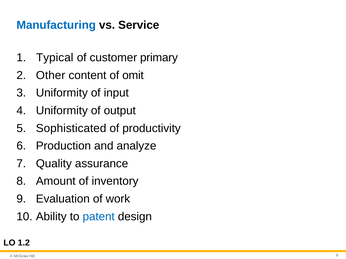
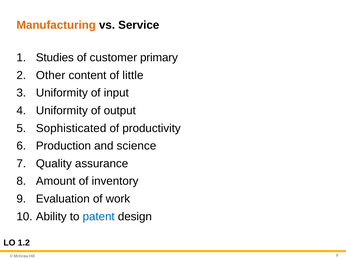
Manufacturing colour: blue -> orange
Typical: Typical -> Studies
omit: omit -> little
analyze: analyze -> science
